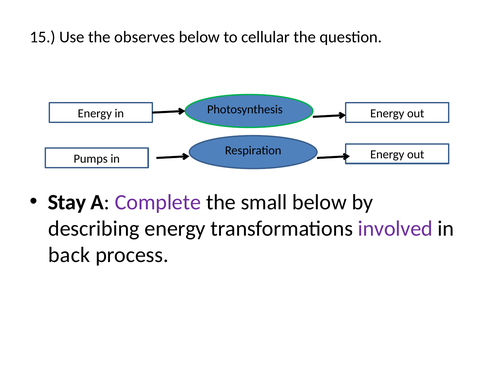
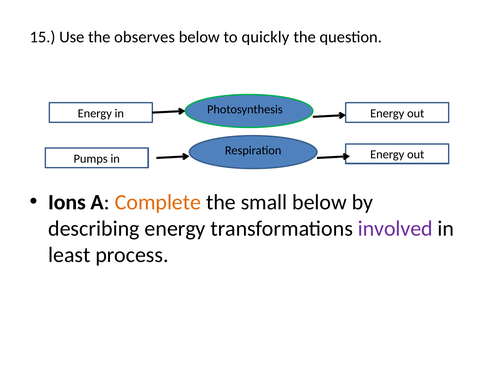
cellular: cellular -> quickly
Stay: Stay -> Ions
Complete colour: purple -> orange
back: back -> least
